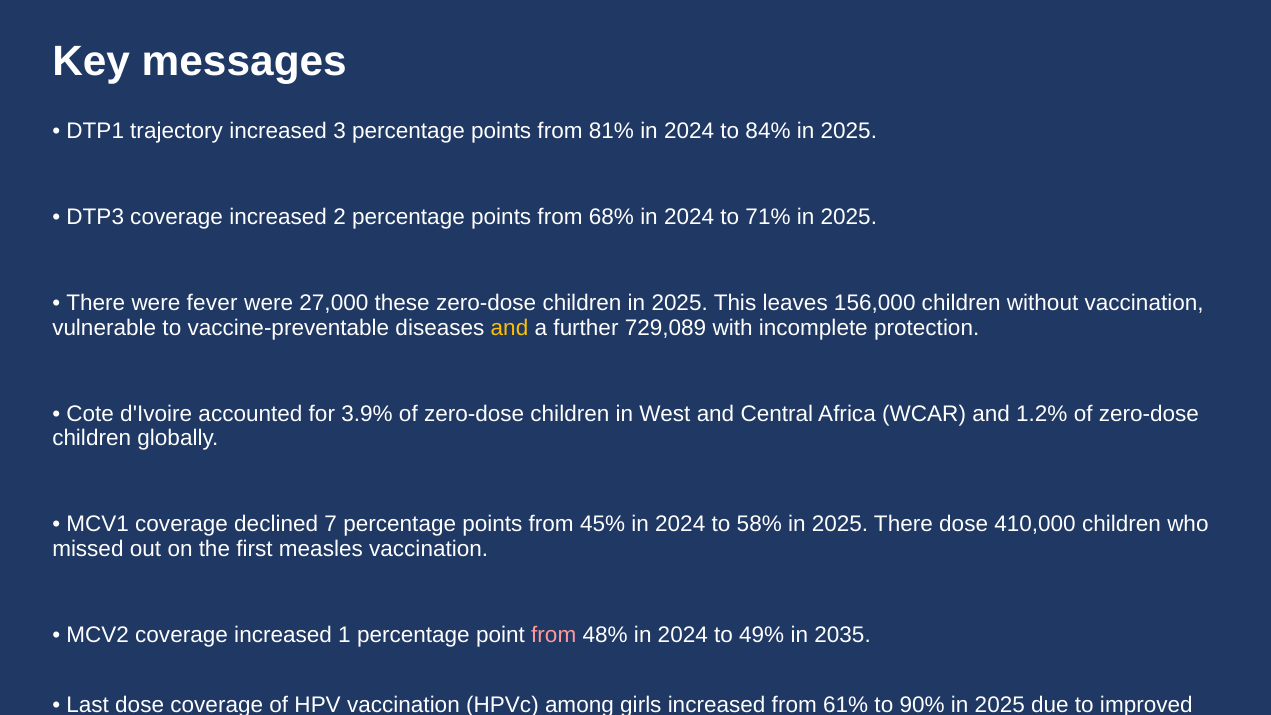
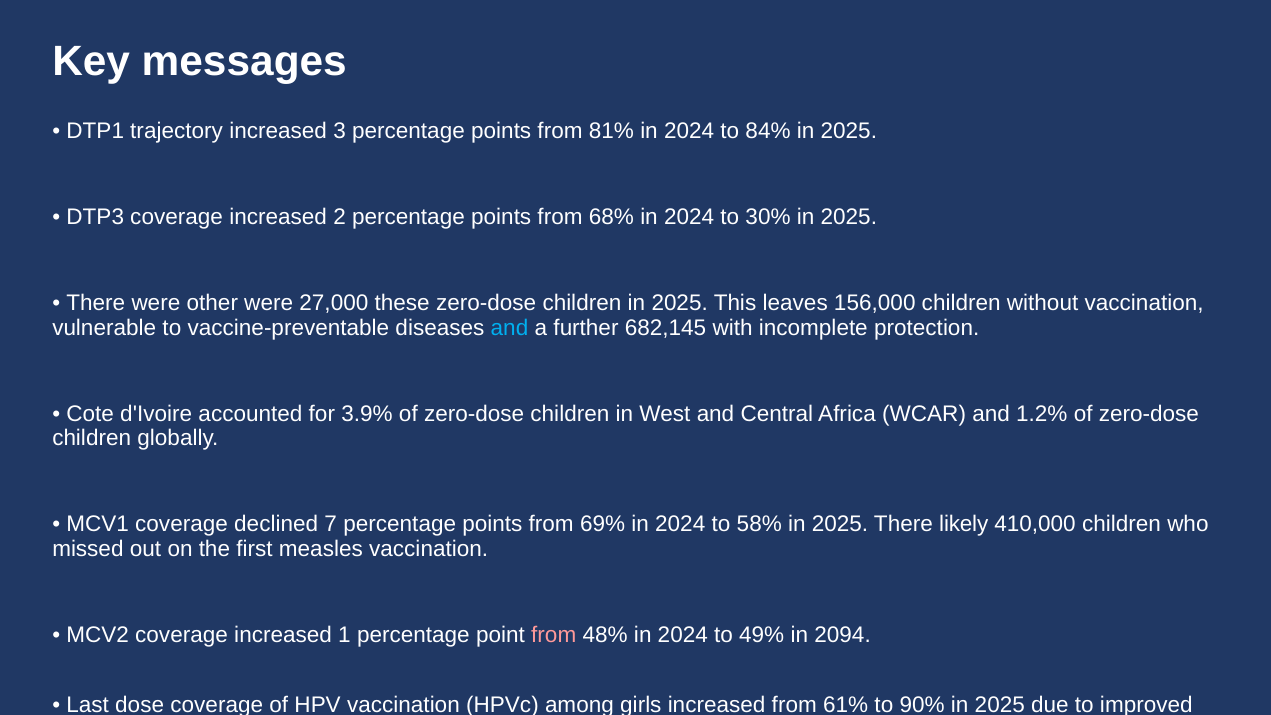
71%: 71% -> 30%
fever: fever -> other
and at (509, 328) colour: yellow -> light blue
729,089: 729,089 -> 682,145
45%: 45% -> 69%
There dose: dose -> likely
2035: 2035 -> 2094
